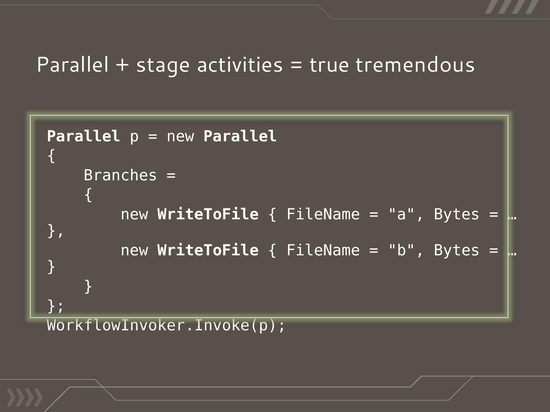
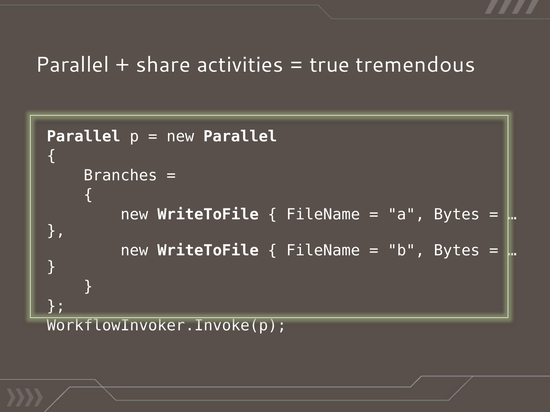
stage: stage -> share
